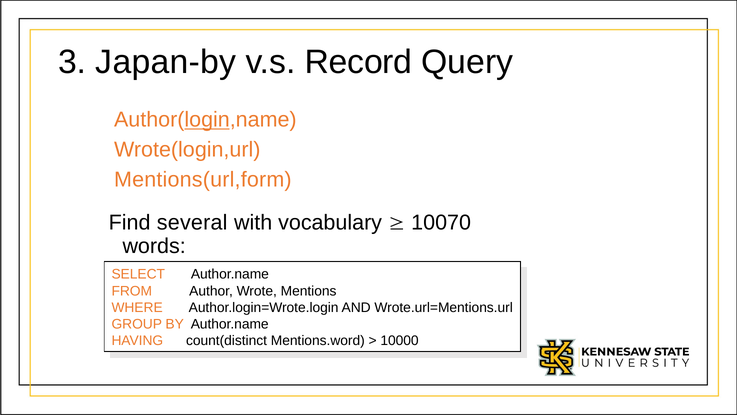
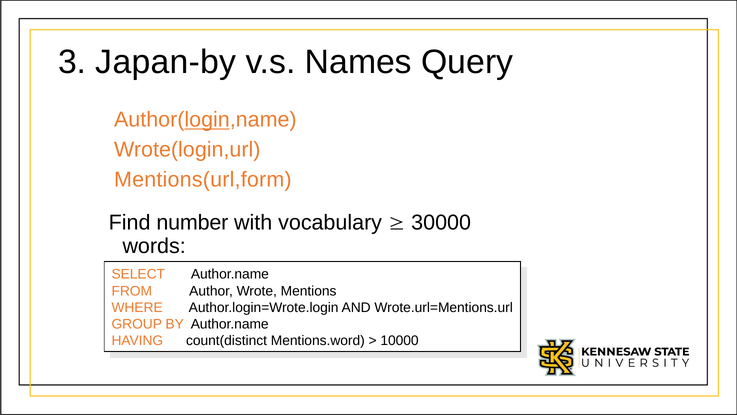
Record: Record -> Names
several: several -> number
10070: 10070 -> 30000
